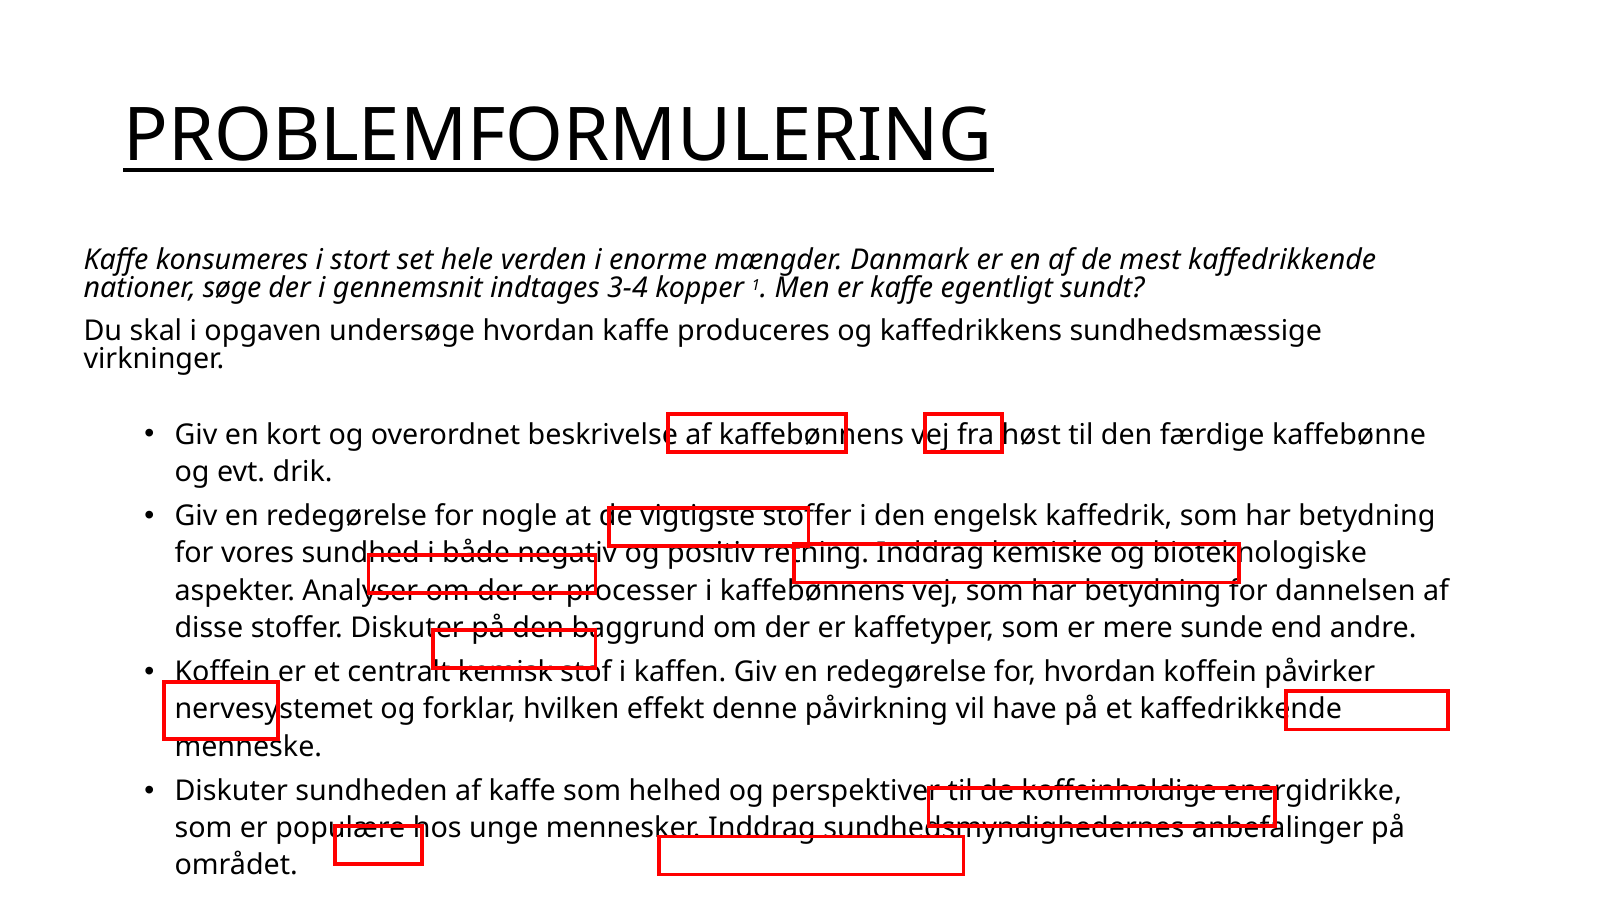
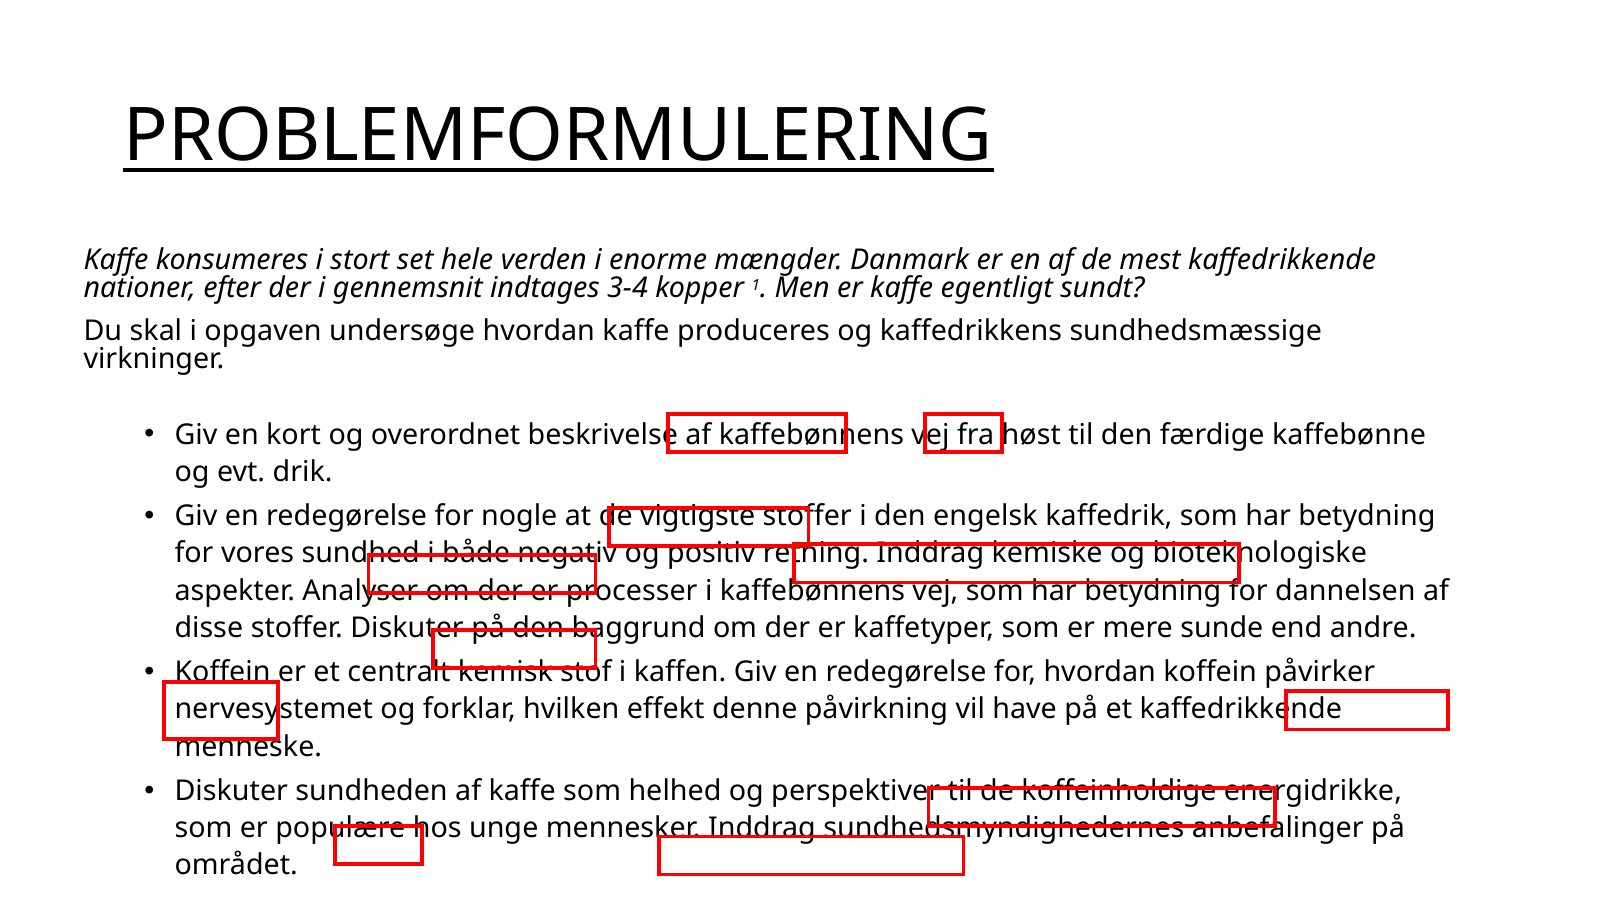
søge: søge -> efter
